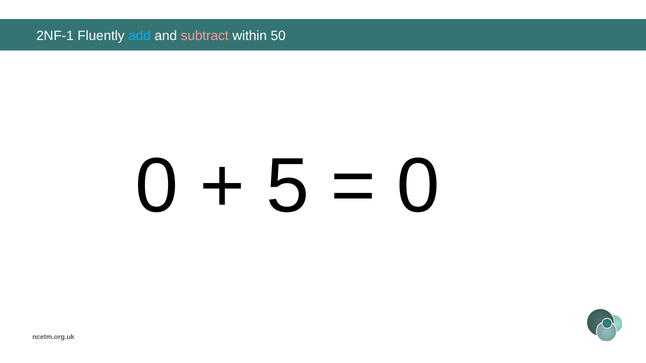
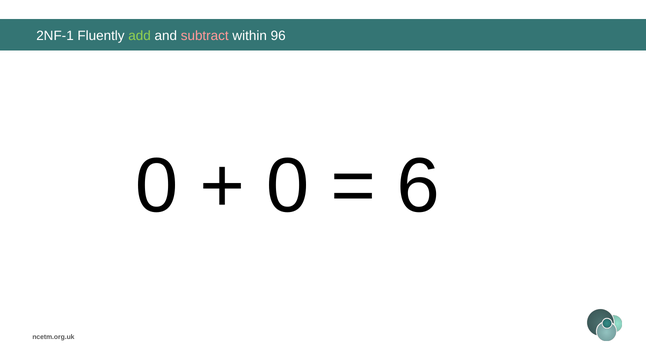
add colour: light blue -> light green
50: 50 -> 96
5 at (288, 186): 5 -> 0
0 at (418, 186): 0 -> 6
